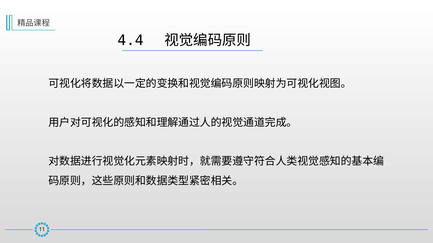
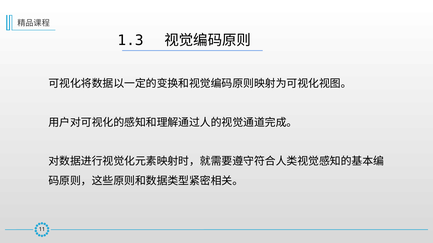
4.4: 4.4 -> 1.3
